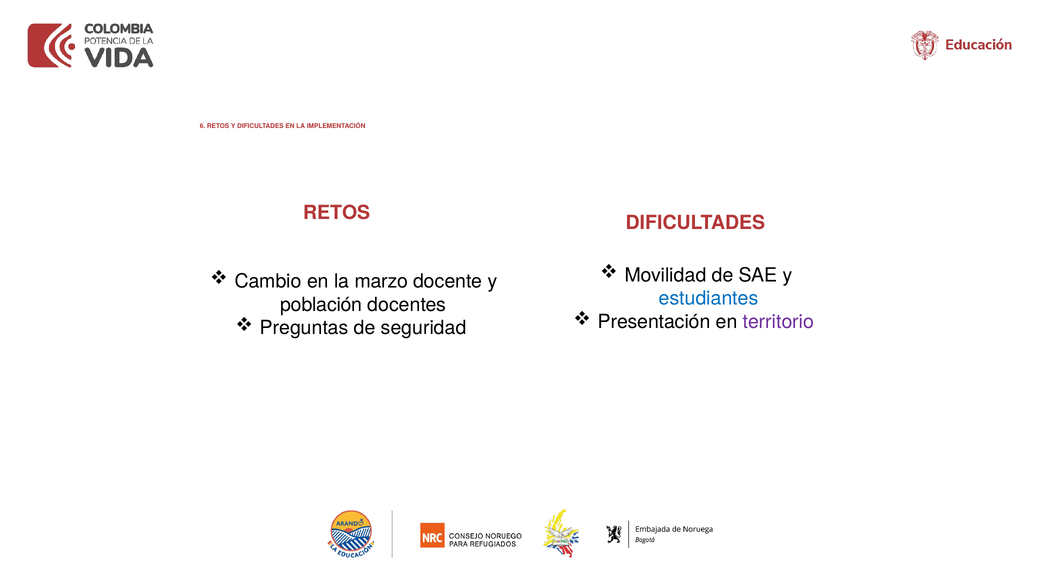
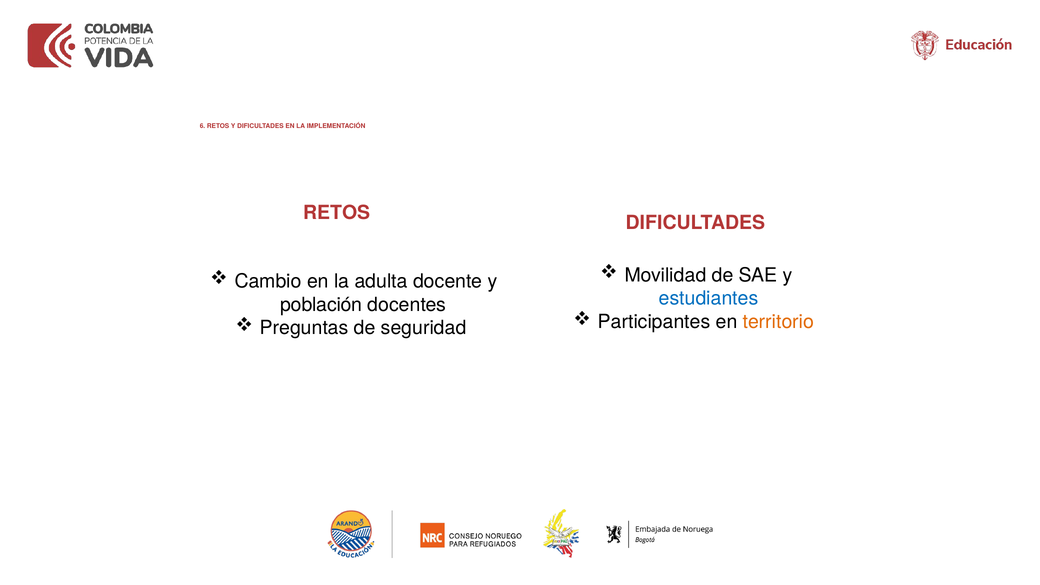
marzo: marzo -> adulta
Presentación: Presentación -> Participantes
territorio colour: purple -> orange
